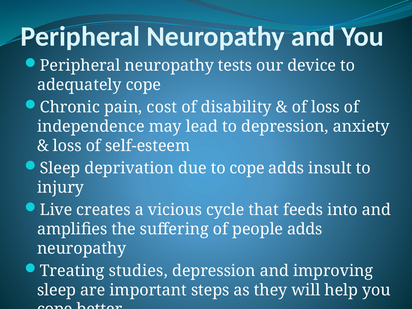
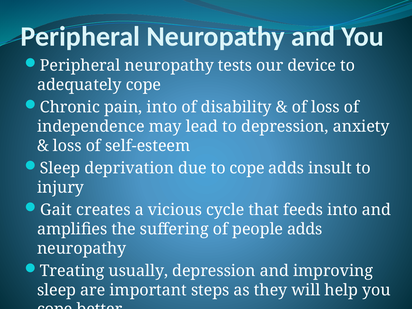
pain cost: cost -> into
Live: Live -> Gait
studies: studies -> usually
